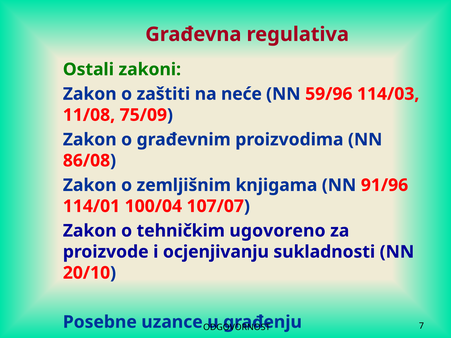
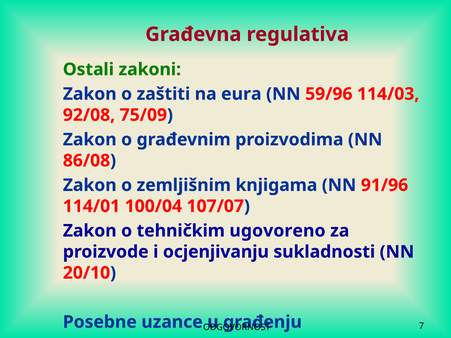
neće: neće -> eura
11/08: 11/08 -> 92/08
